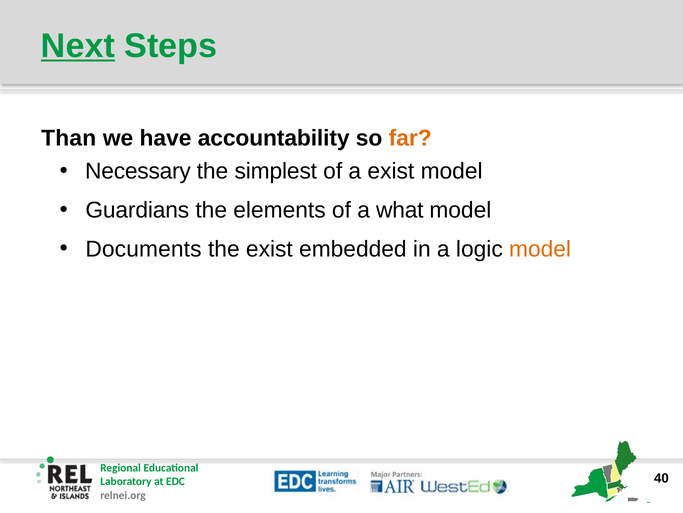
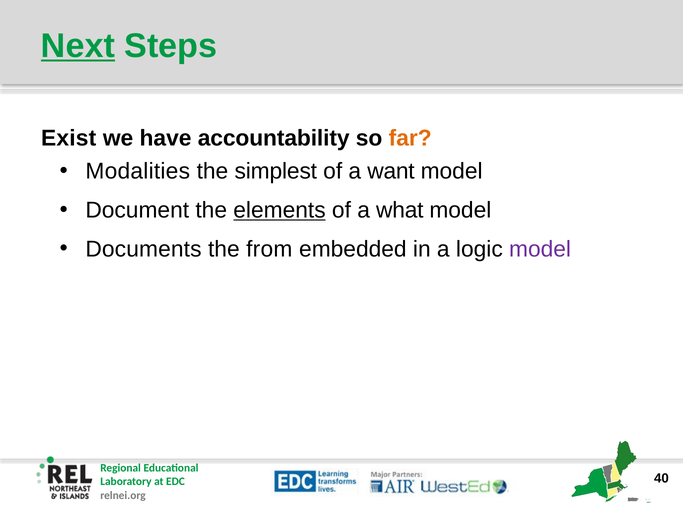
Than: Than -> Exist
Necessary: Necessary -> Modalities
a exist: exist -> want
Guardians: Guardians -> Document
elements underline: none -> present
the exist: exist -> from
model at (540, 249) colour: orange -> purple
